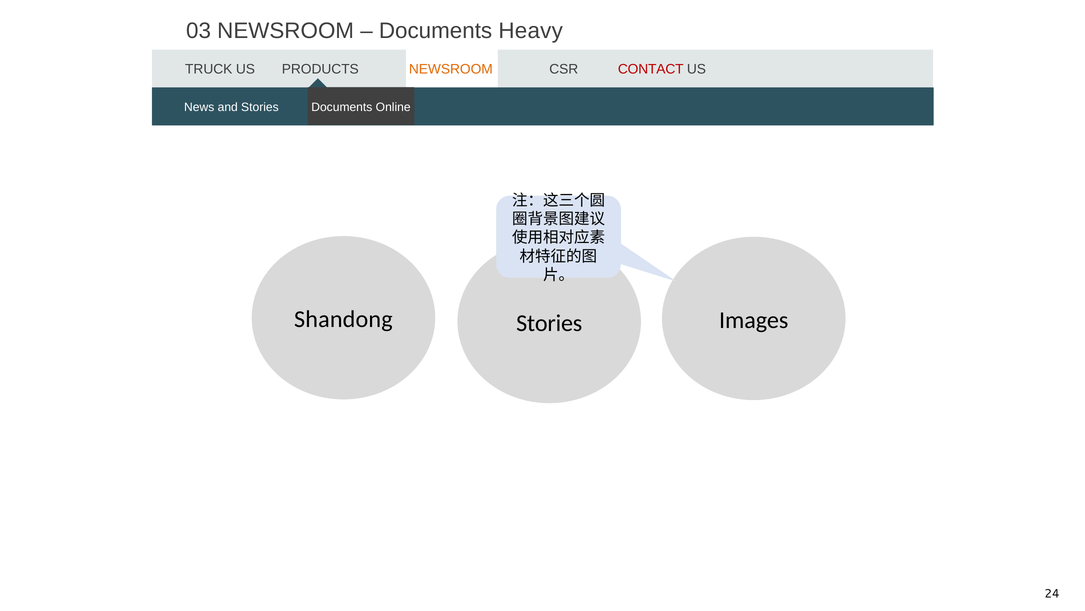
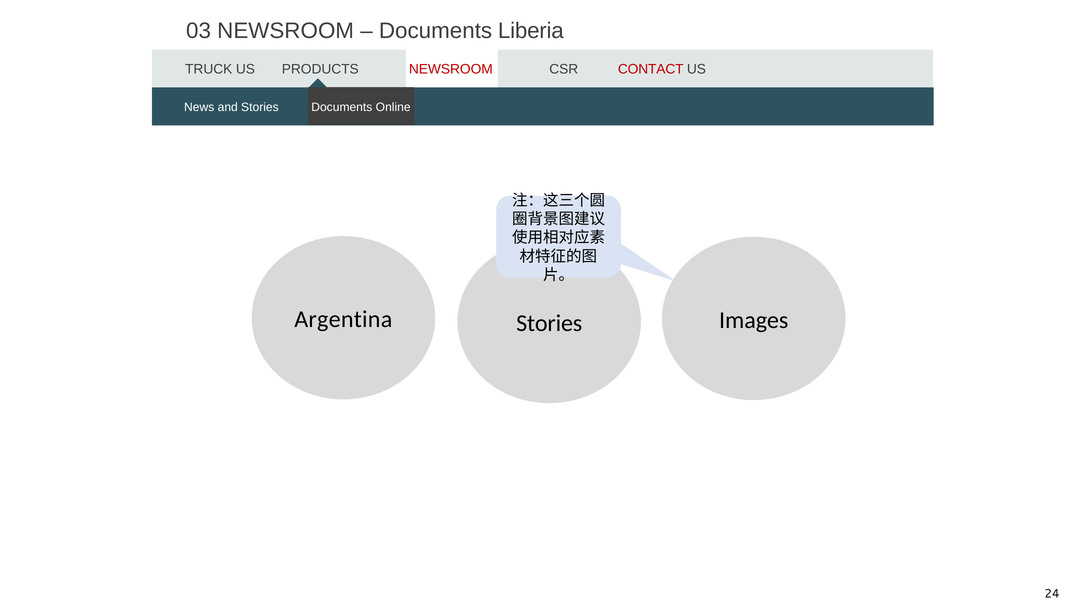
Documents Heavy: Heavy -> Liberia
NEWSROOM at (451, 69) colour: orange -> red
Shandong: Shandong -> Argentina
